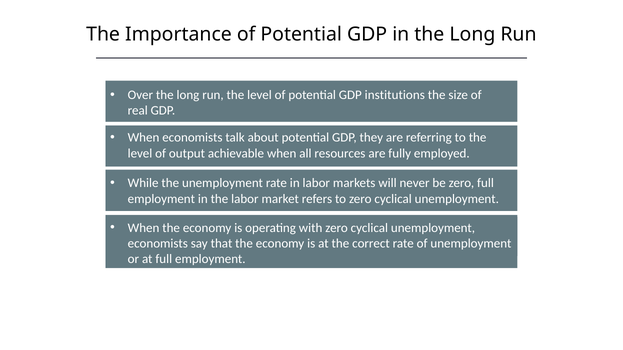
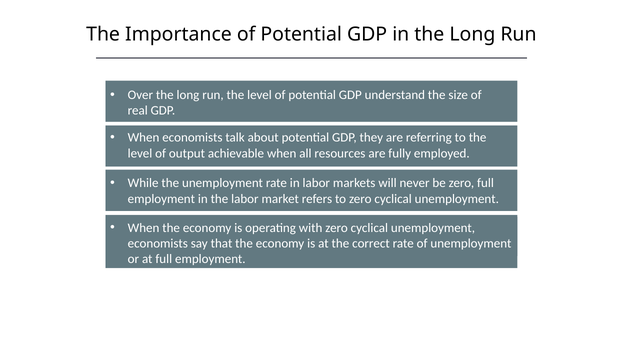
institutions: institutions -> understand
